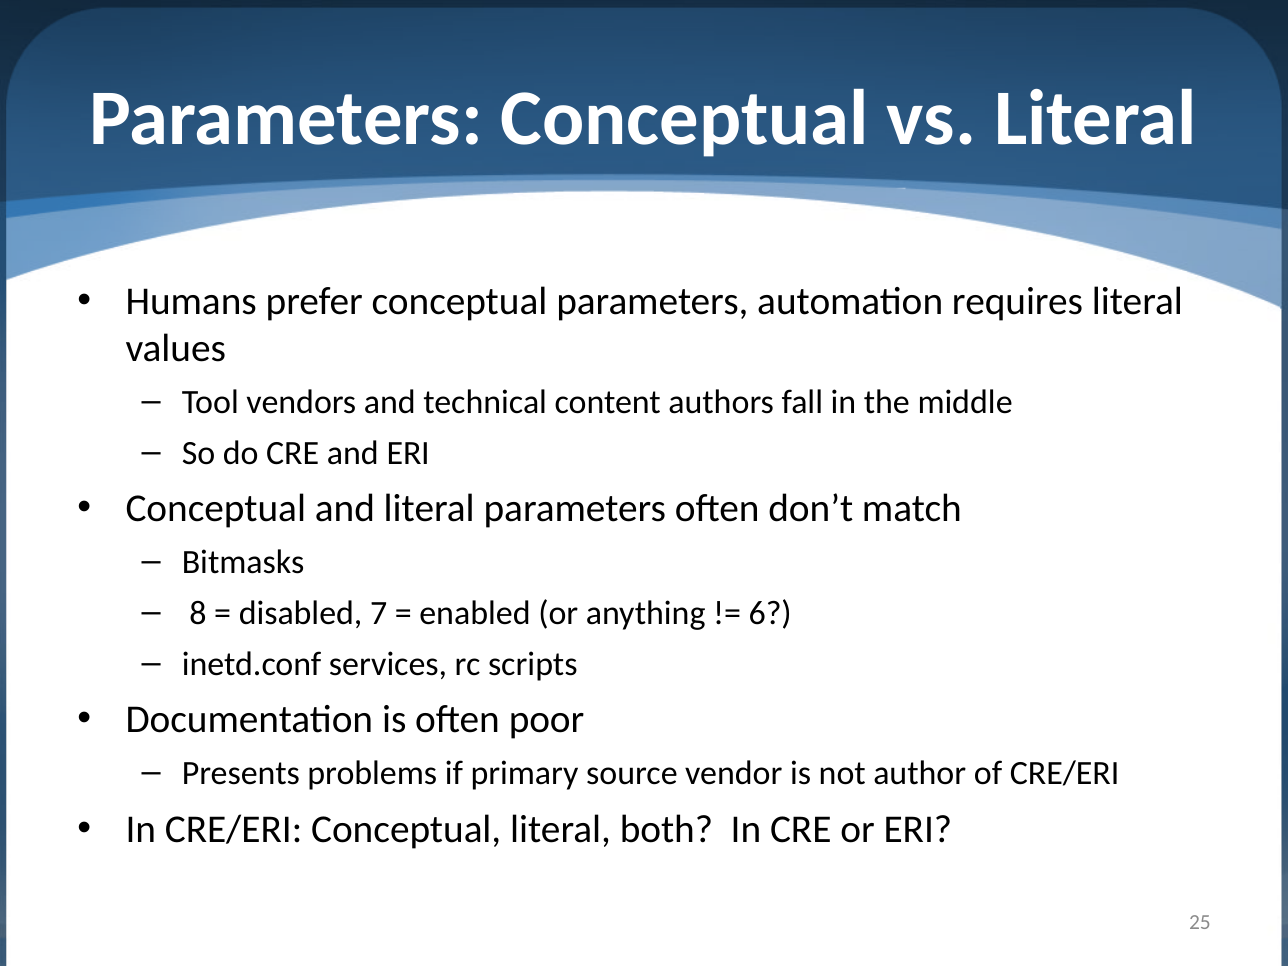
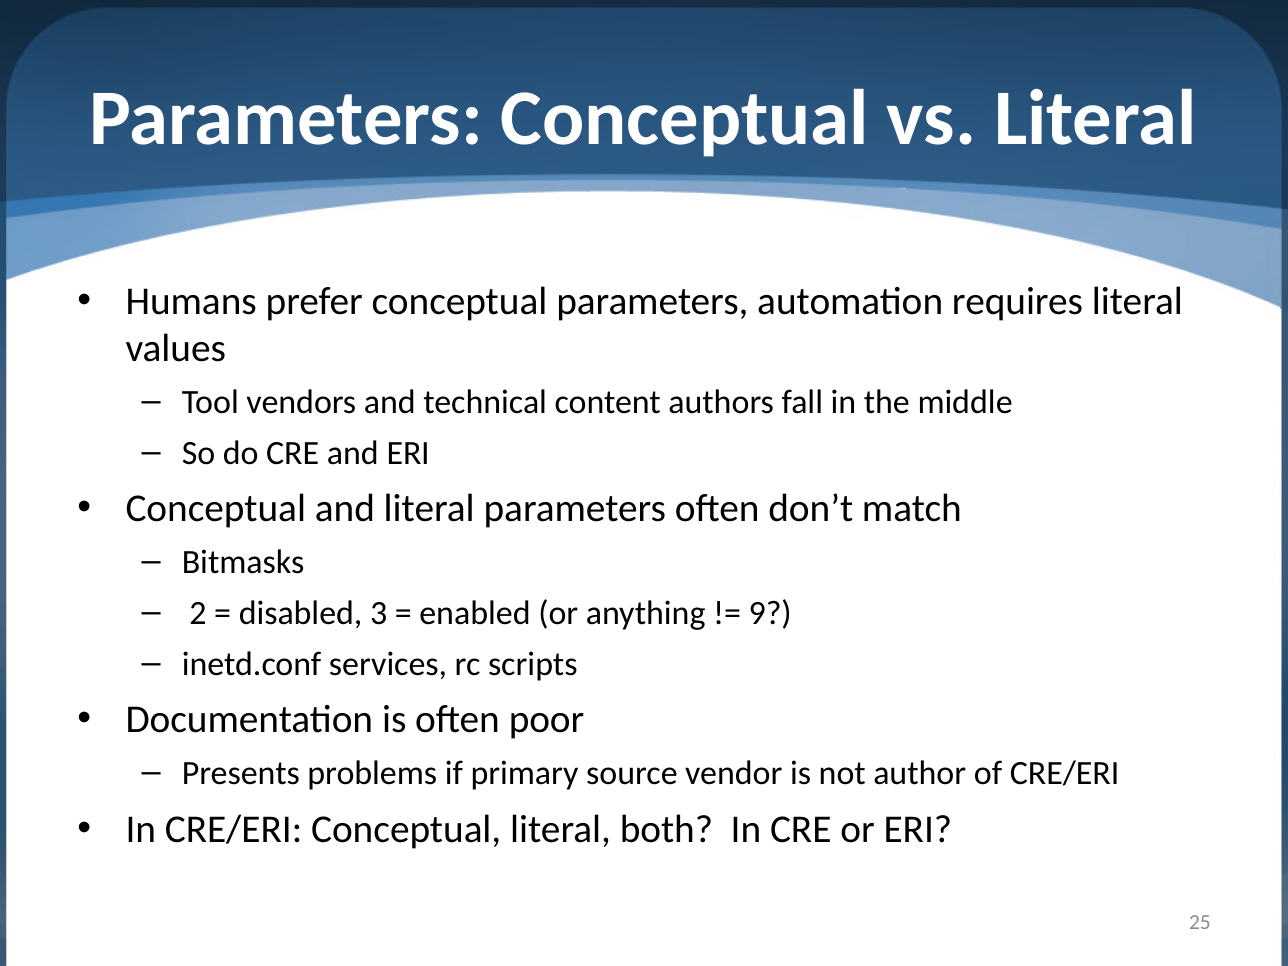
8: 8 -> 2
7: 7 -> 3
6: 6 -> 9
